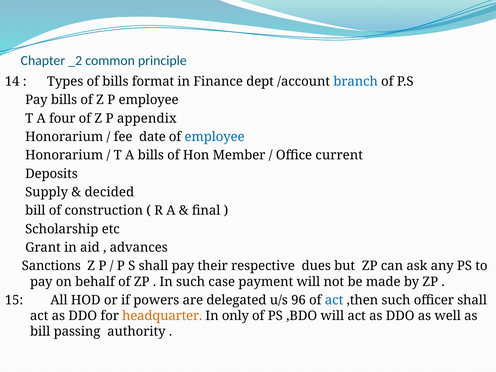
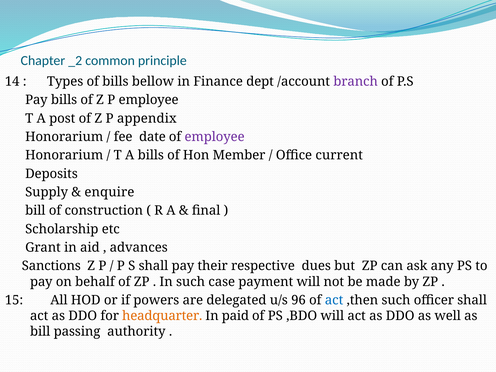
format: format -> bellow
branch colour: blue -> purple
four: four -> post
employee at (215, 137) colour: blue -> purple
decided: decided -> enquire
only: only -> paid
